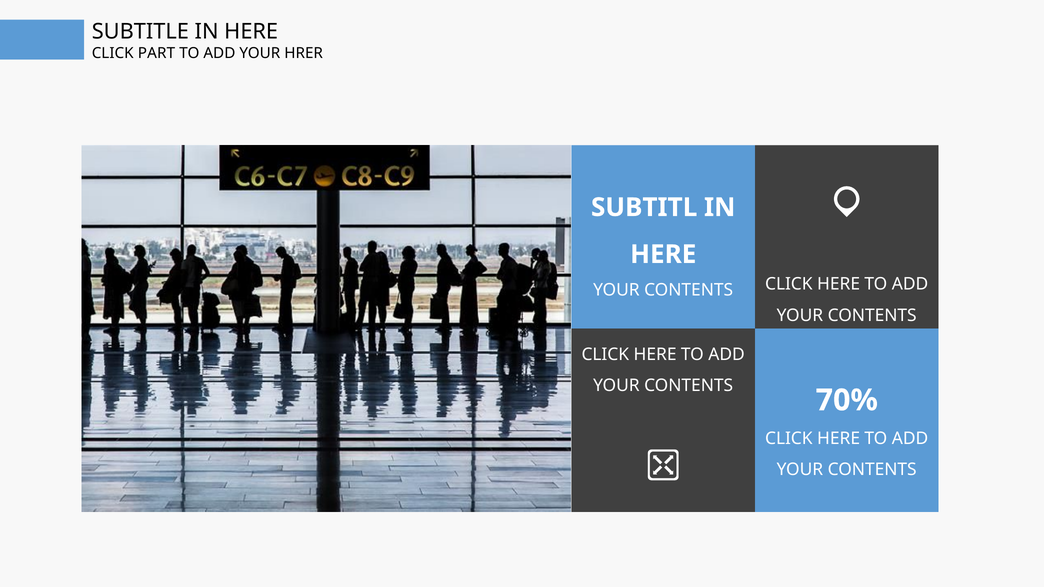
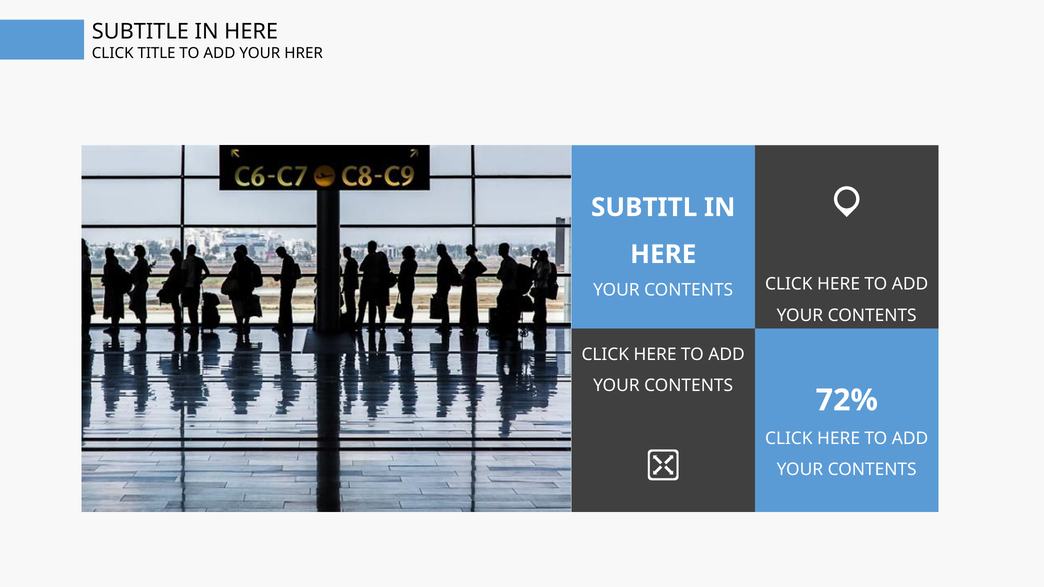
PART: PART -> TITLE
70%: 70% -> 72%
